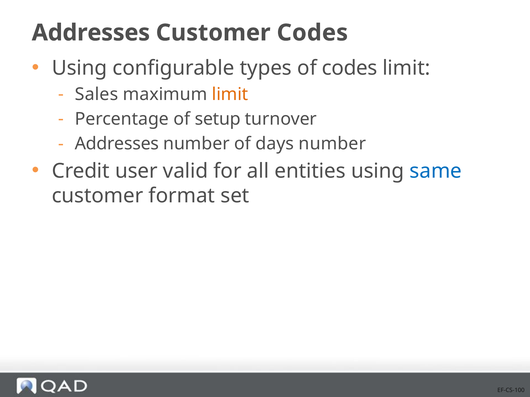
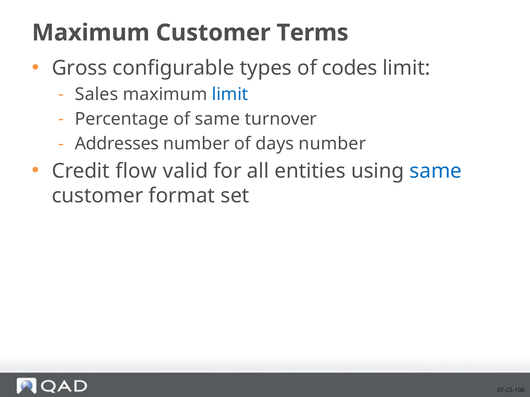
Addresses at (91, 33): Addresses -> Maximum
Customer Codes: Codes -> Terms
Using at (79, 68): Using -> Gross
limit at (230, 94) colour: orange -> blue
of setup: setup -> same
user: user -> flow
